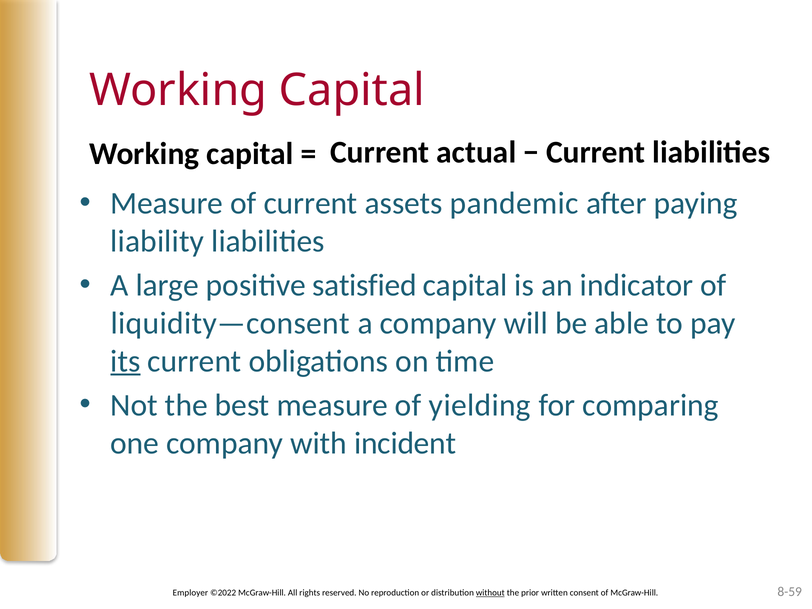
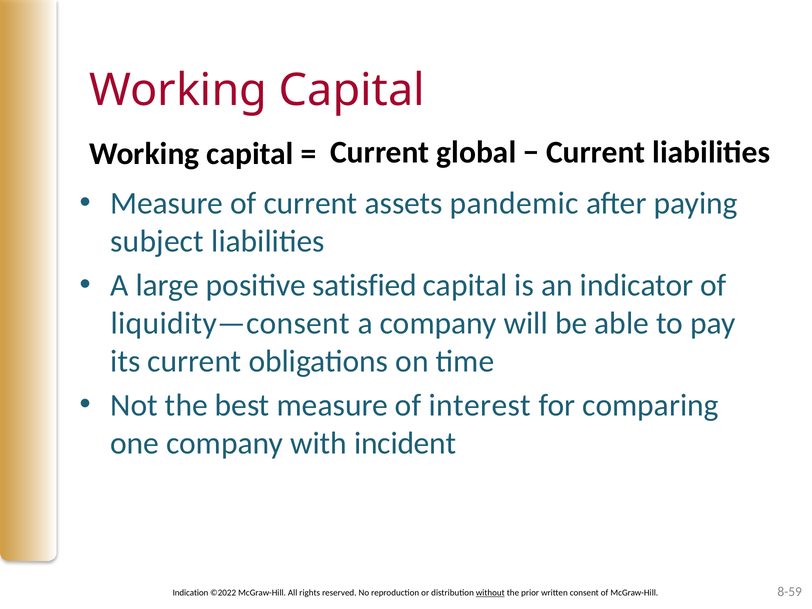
actual: actual -> global
liability: liability -> subject
its underline: present -> none
yielding: yielding -> interest
Employer: Employer -> Indication
